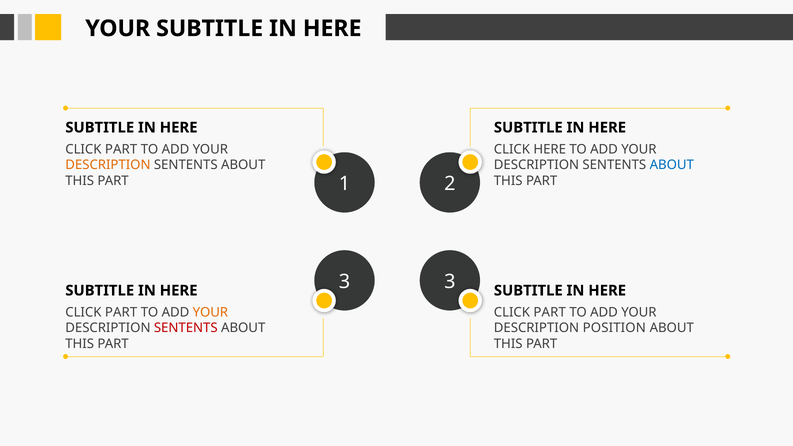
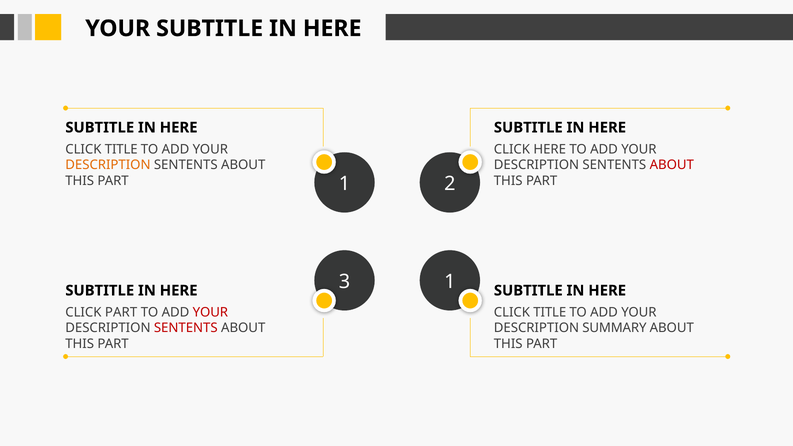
PART at (121, 149): PART -> TITLE
ABOUT at (672, 165) colour: blue -> red
3 3: 3 -> 1
YOUR at (210, 312) colour: orange -> red
PART at (550, 312): PART -> TITLE
POSITION: POSITION -> SUMMARY
